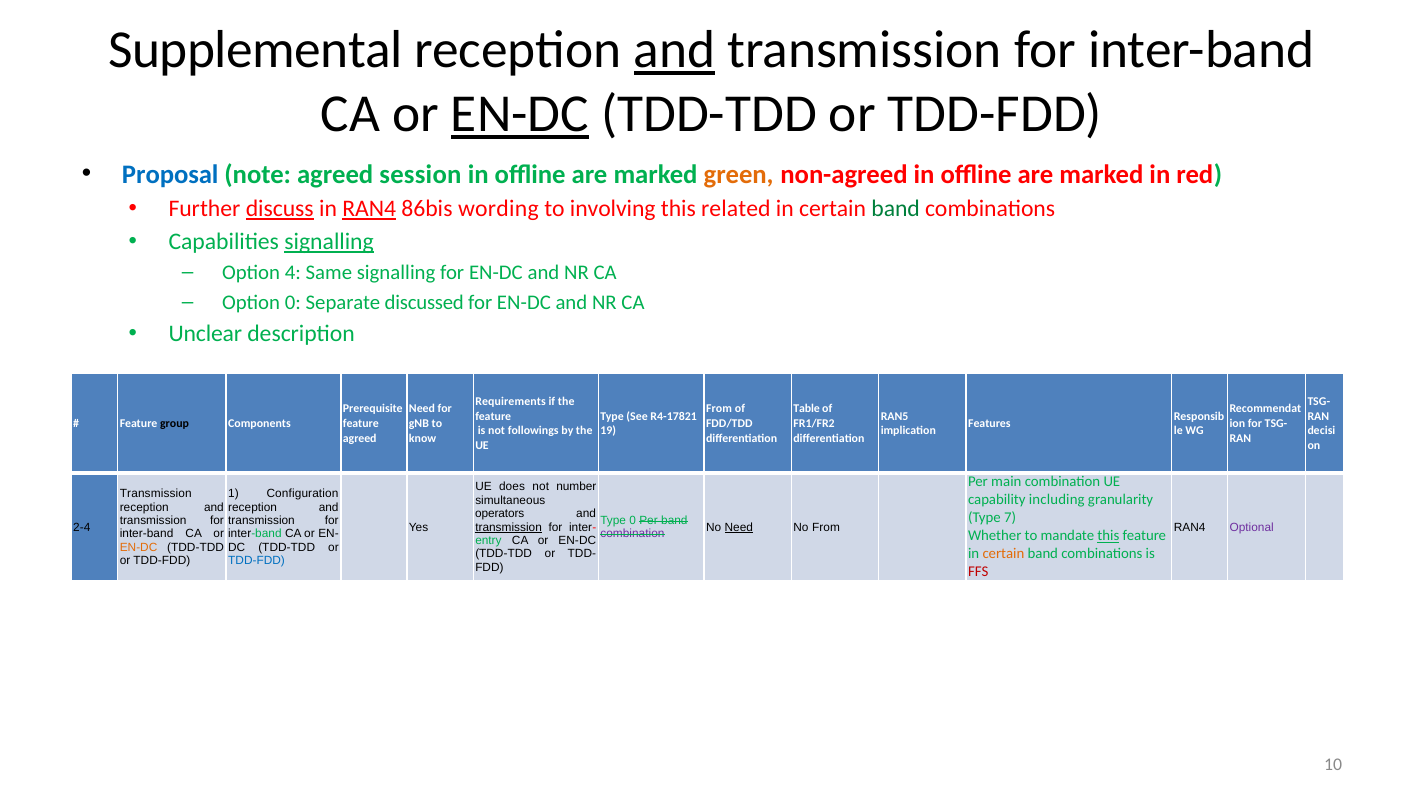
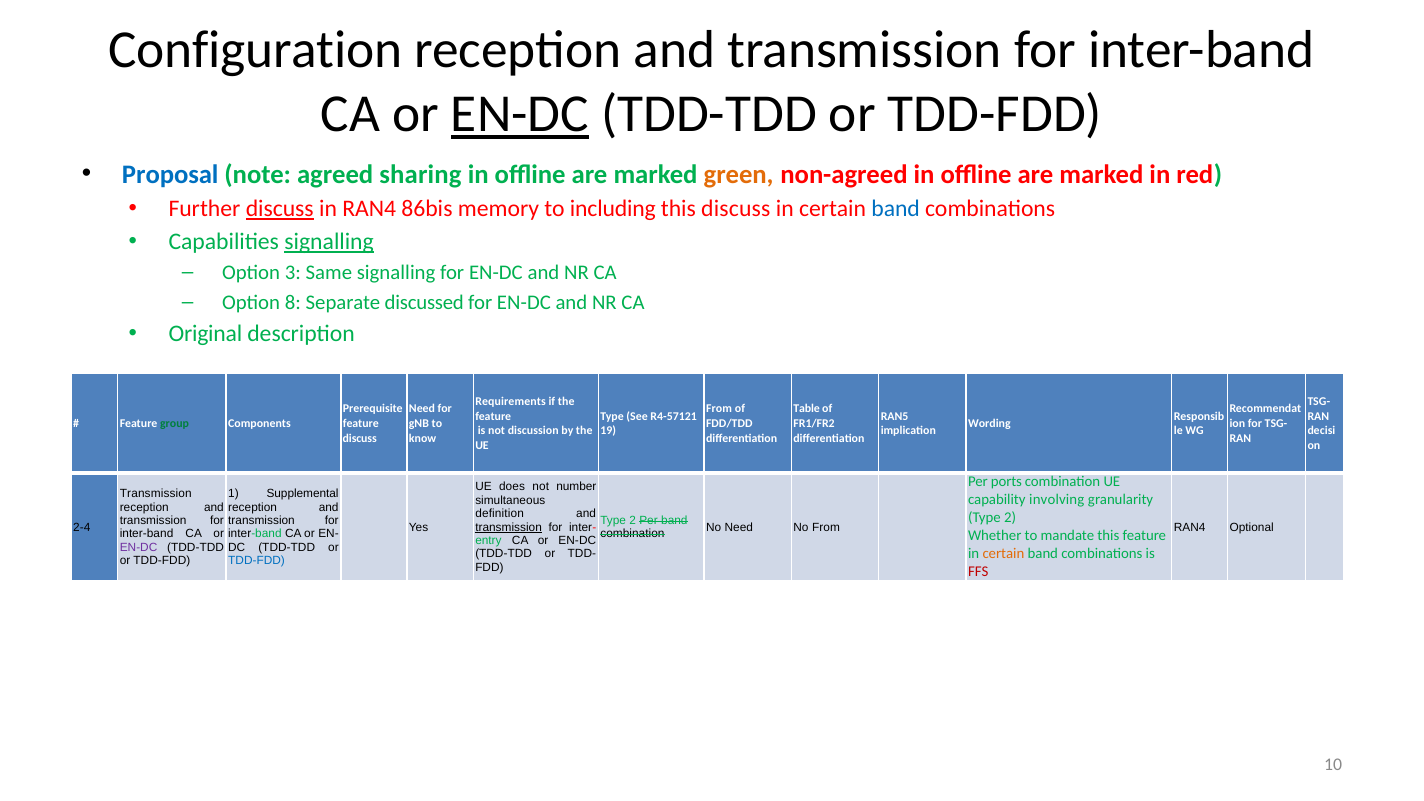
Supplemental: Supplemental -> Configuration
and at (674, 50) underline: present -> none
session: session -> sharing
RAN4 at (369, 209) underline: present -> none
wording: wording -> memory
involving: involving -> including
this related: related -> discuss
band at (896, 209) colour: green -> blue
4: 4 -> 3
Option 0: 0 -> 8
Unclear: Unclear -> Original
R4-17821: R4-17821 -> R4-57121
group colour: black -> green
Features: Features -> Wording
followings: followings -> discussion
agreed at (360, 438): agreed -> discuss
main: main -> ports
Configuration: Configuration -> Supplemental
including: including -> involving
operators: operators -> definition
7 at (1010, 518): 7 -> 2
0 at (633, 520): 0 -> 2
Need at (739, 527) underline: present -> none
Optional colour: purple -> black
combination at (632, 534) colour: purple -> black
this at (1108, 536) underline: present -> none
EN-DC at (139, 547) colour: orange -> purple
